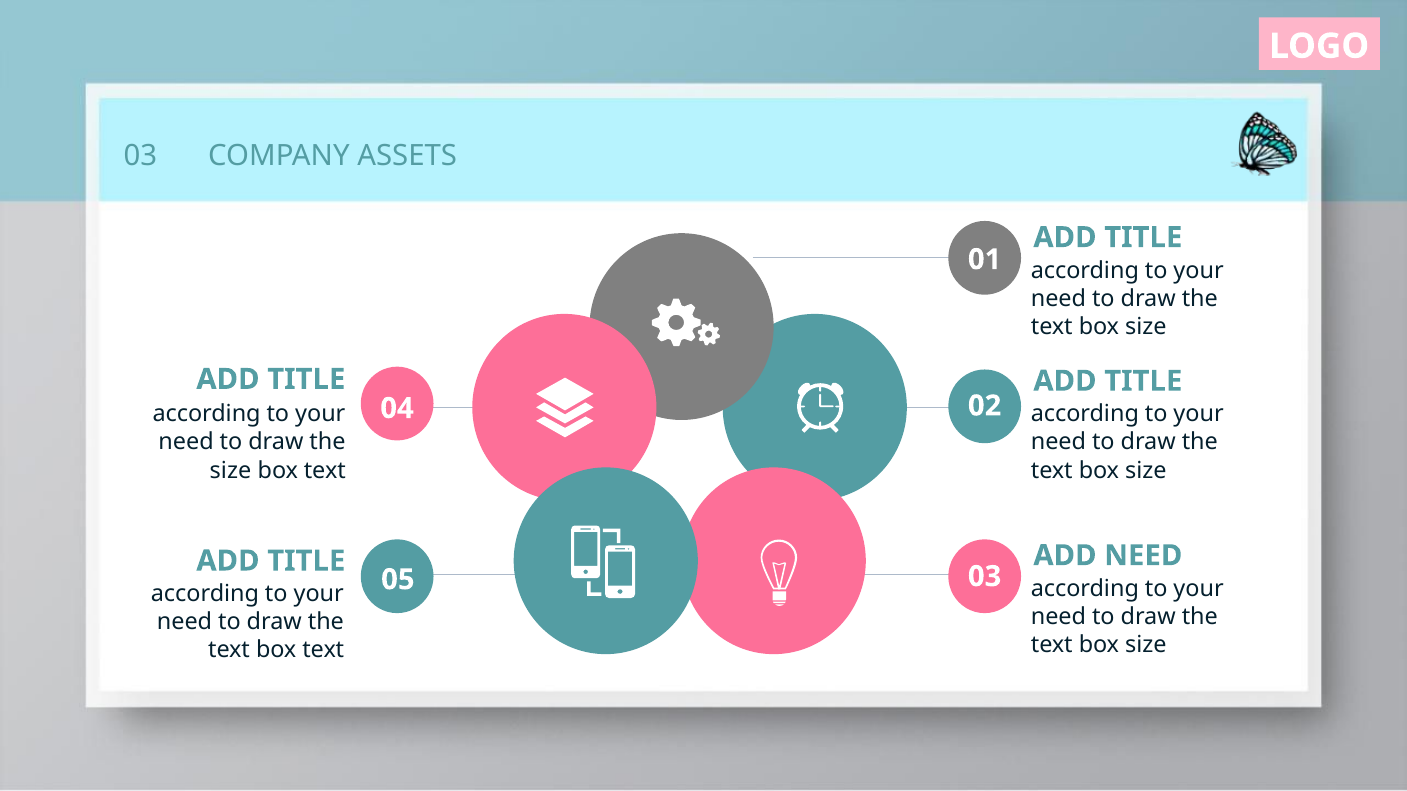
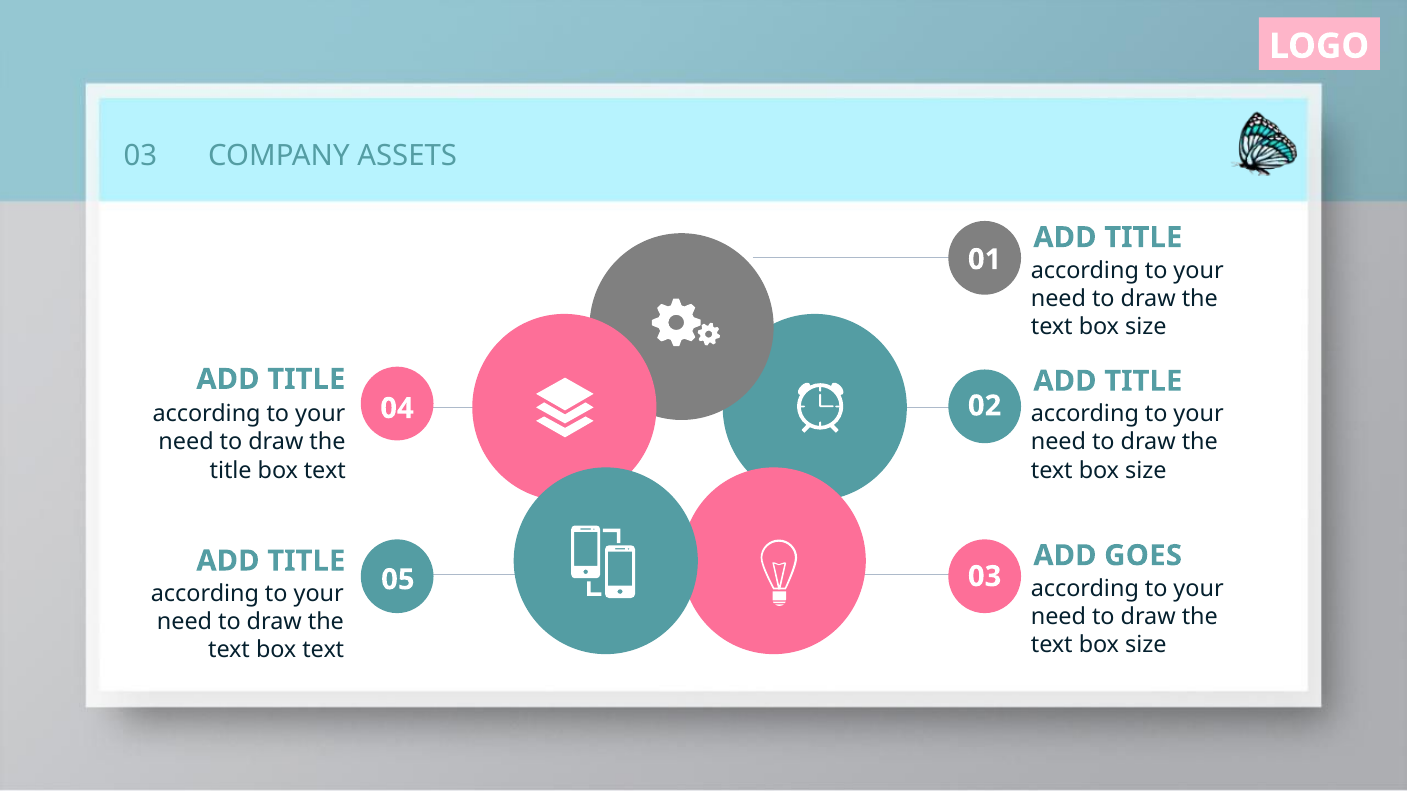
size at (231, 471): size -> title
ADD NEED: NEED -> GOES
